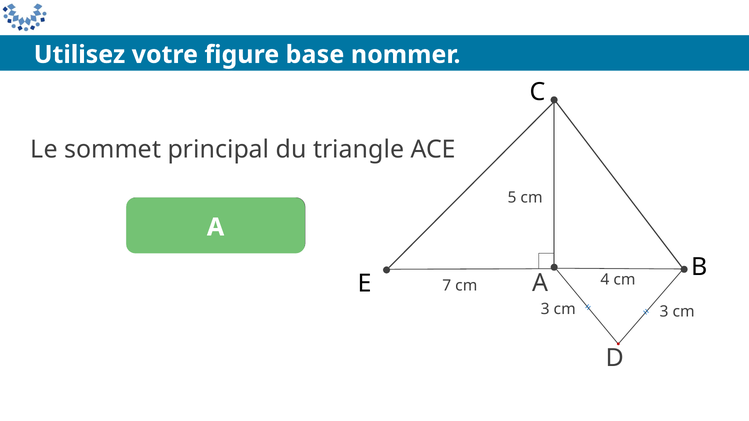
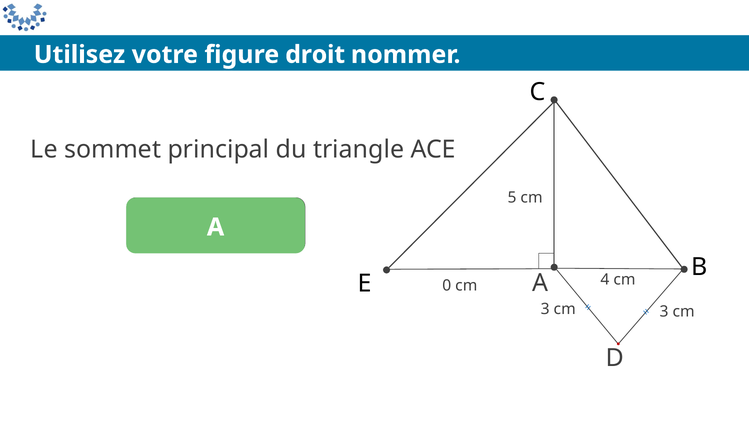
base: base -> droit
7: 7 -> 0
